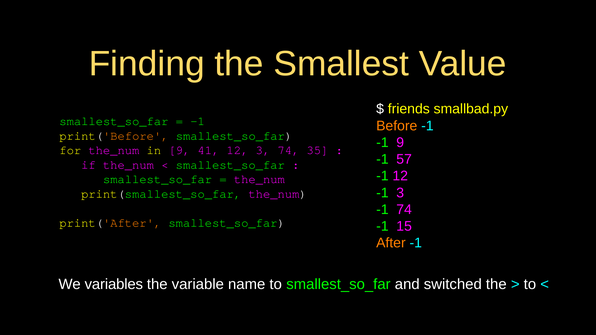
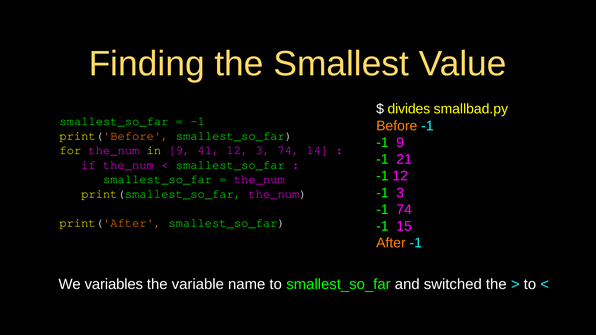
friends: friends -> divides
35: 35 -> 14
57: 57 -> 21
